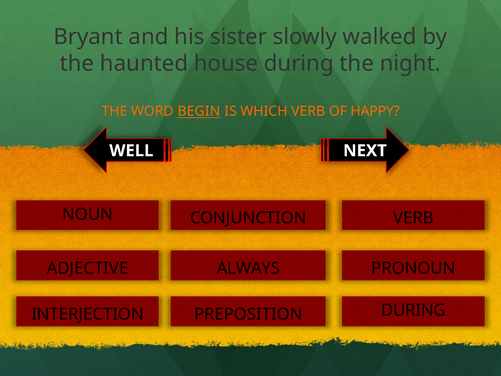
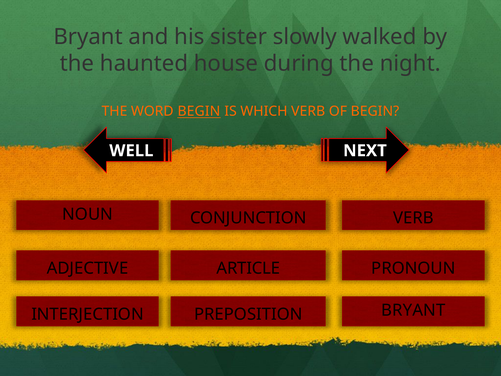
OF HAPPY: HAPPY -> BEGIN
ALWAYS: ALWAYS -> ARTICLE
DURING at (413, 310): DURING -> BRYANT
